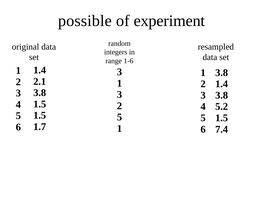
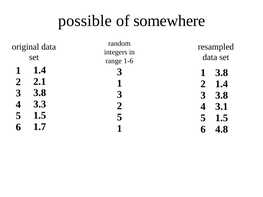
experiment: experiment -> somewhere
1.5 at (40, 104): 1.5 -> 3.3
5.2: 5.2 -> 3.1
7.4: 7.4 -> 4.8
